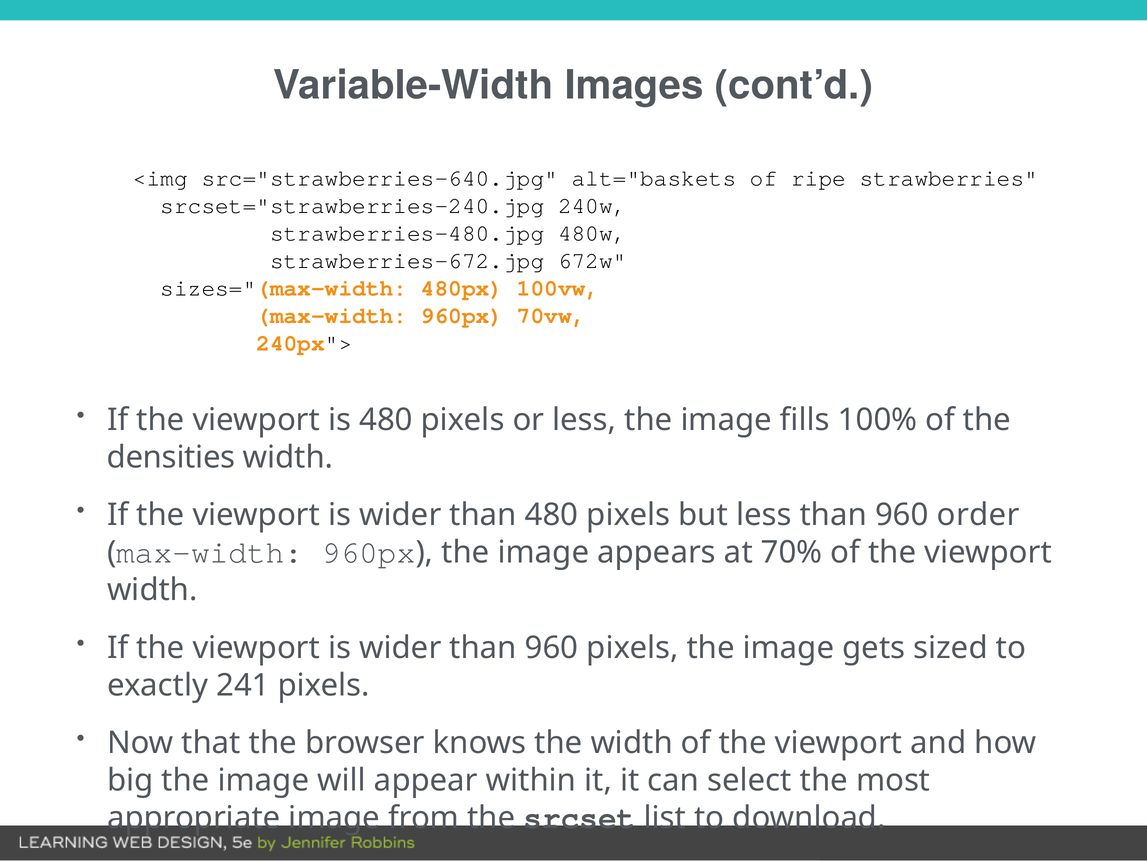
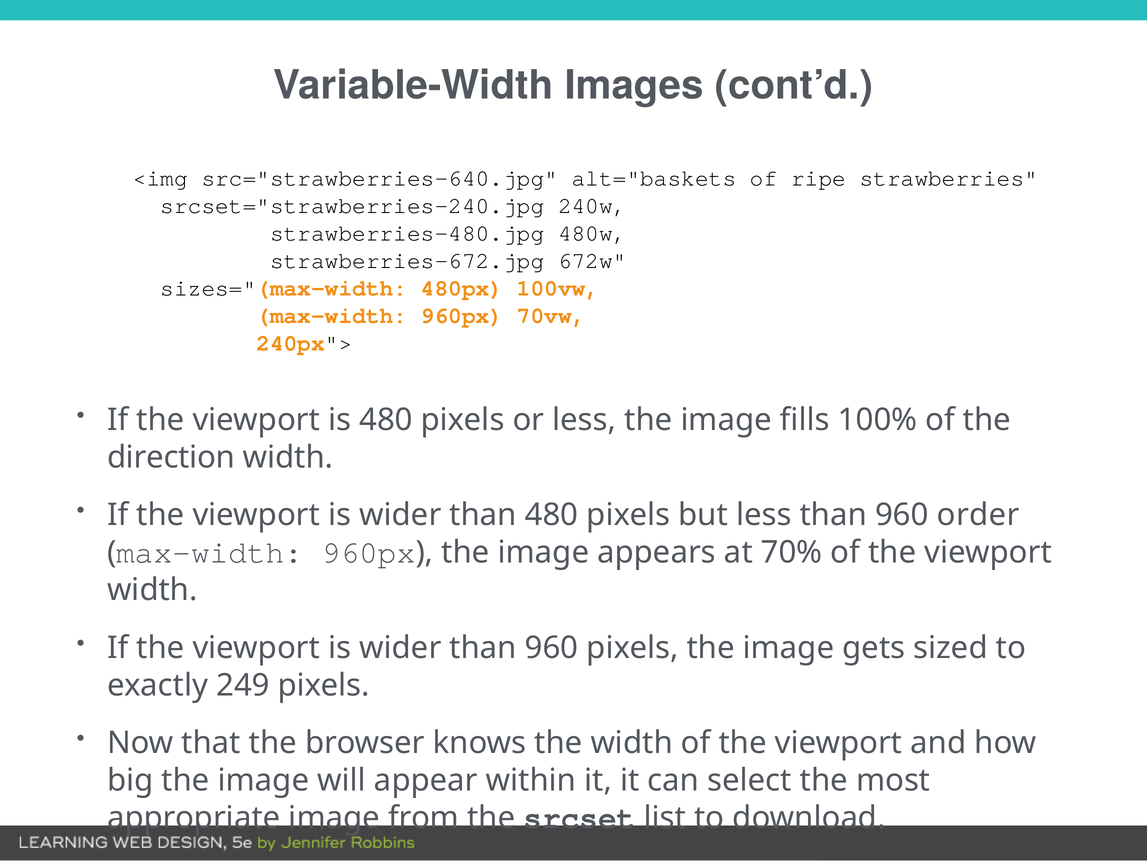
densities: densities -> direction
241: 241 -> 249
